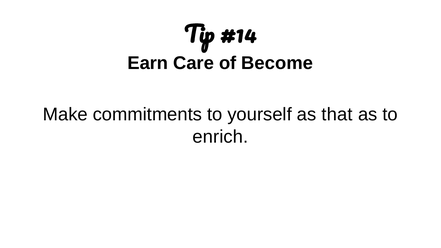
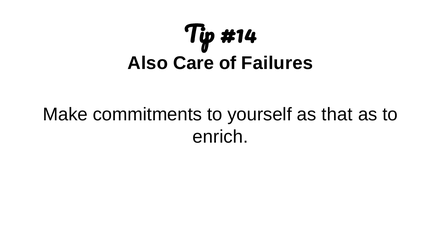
Earn: Earn -> Also
Become: Become -> Failures
